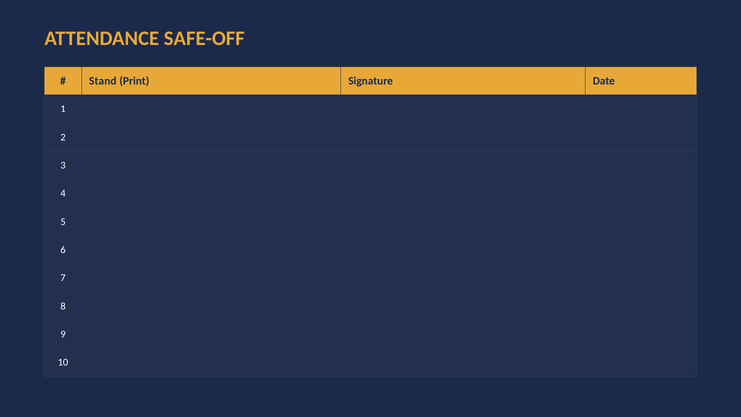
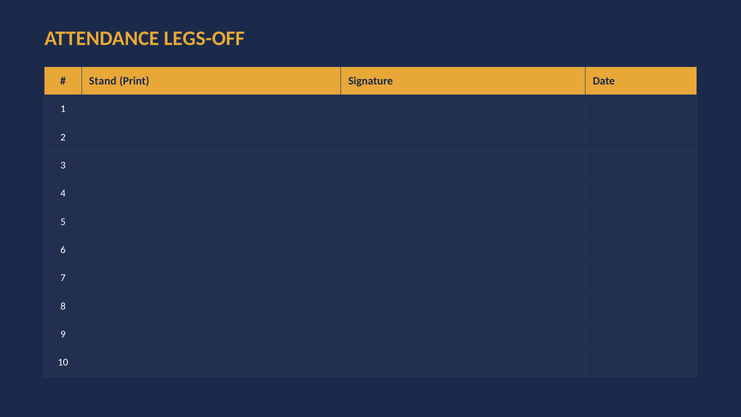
SAFE-OFF: SAFE-OFF -> LEGS-OFF
